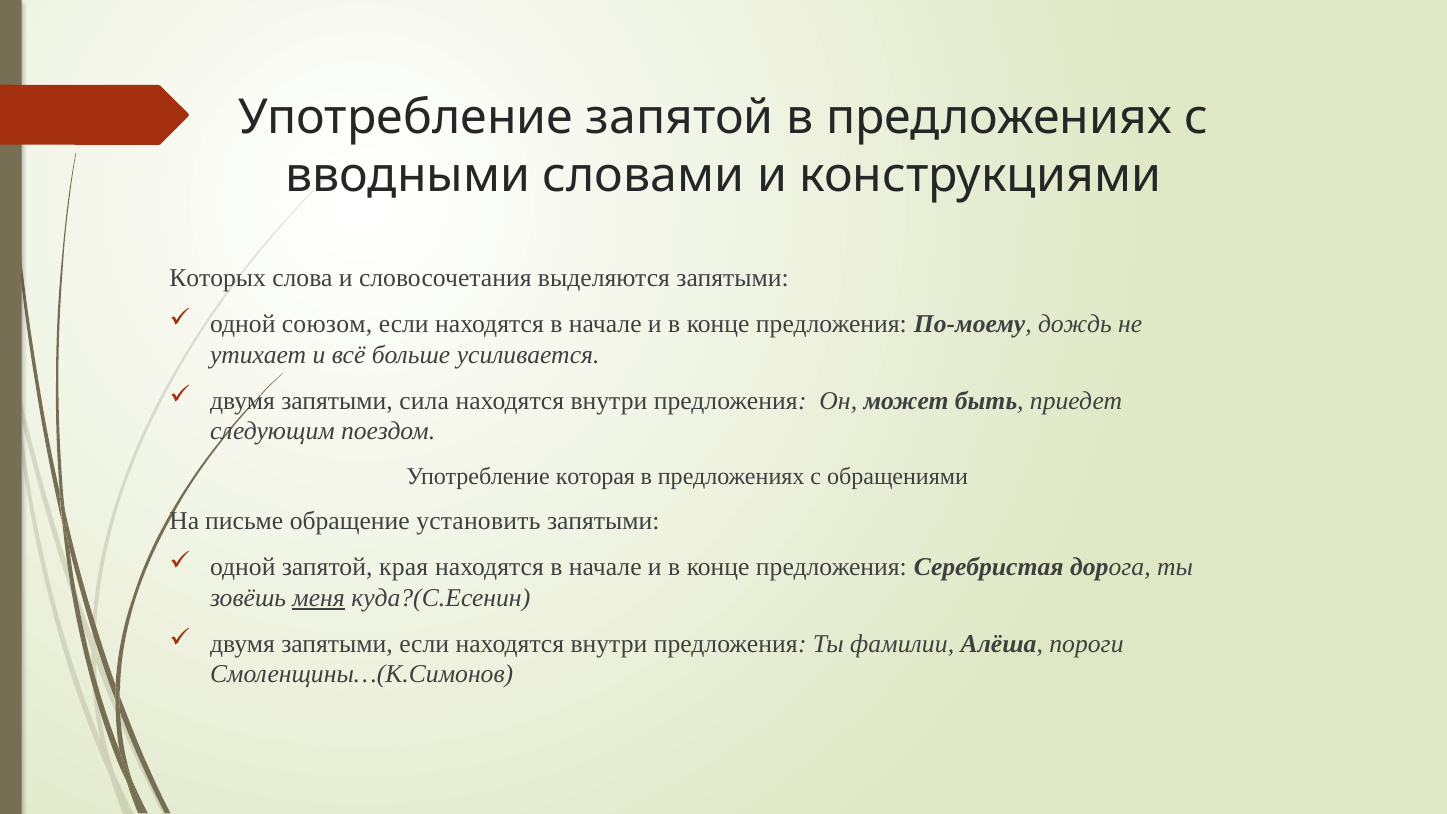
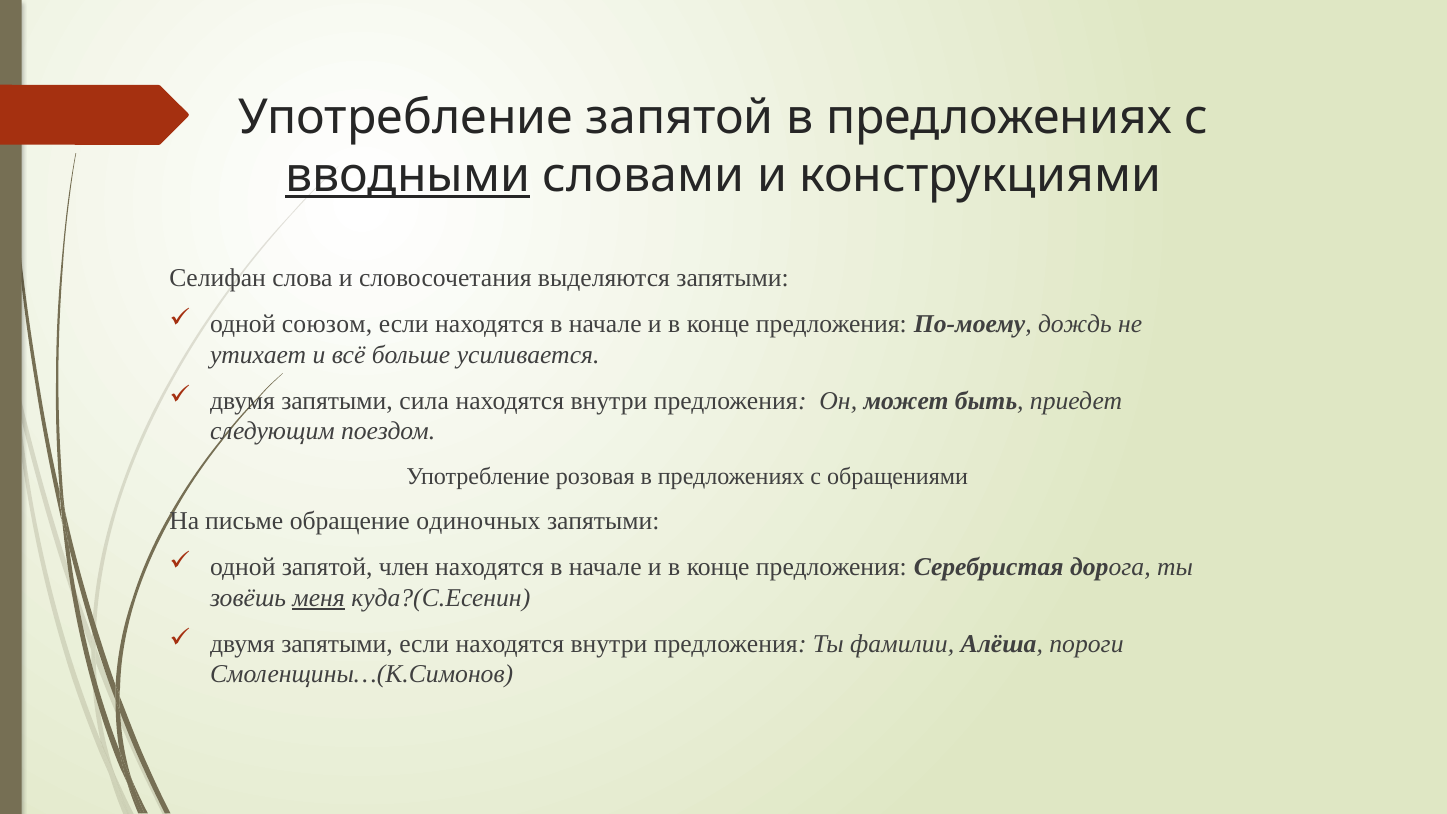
вводными underline: none -> present
Которых: Которых -> Селифан
которая: которая -> розовая
установить: установить -> одиночных
края: края -> член
